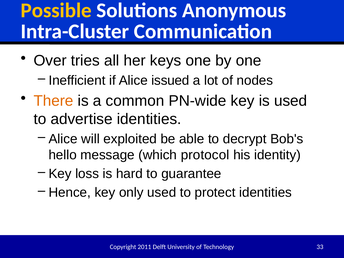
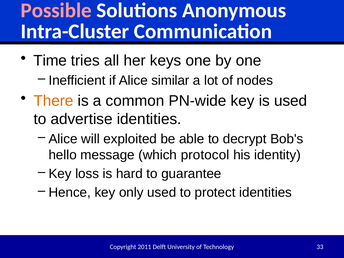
Possible colour: yellow -> pink
Over: Over -> Time
issued: issued -> similar
